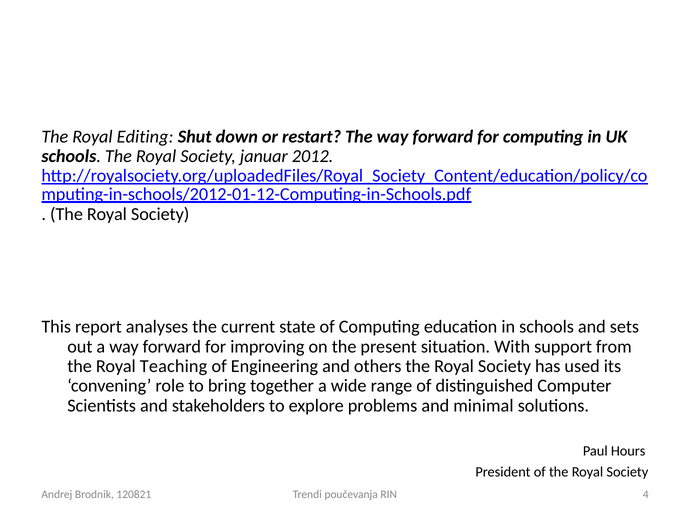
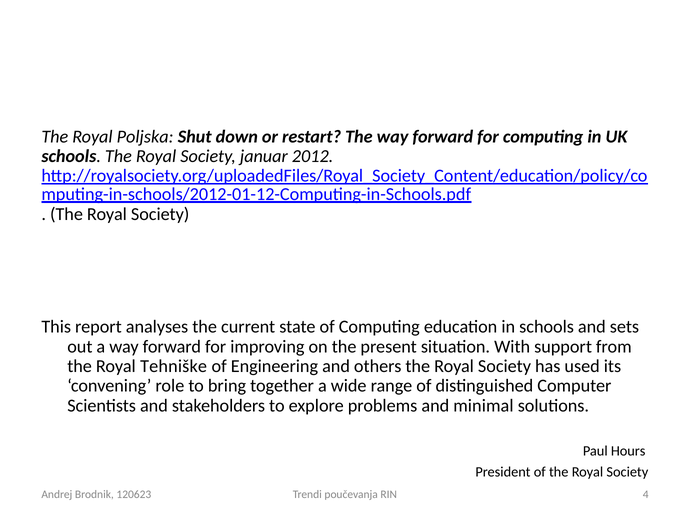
Editing: Editing -> Poljska
Teaching: Teaching -> Tehniške
120821: 120821 -> 120623
